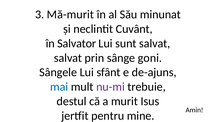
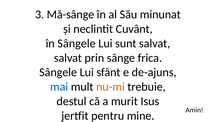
Mă-murit: Mă-murit -> Mă-sânge
în Salvator: Salvator -> Sângele
goni: goni -> frica
nu-mi colour: purple -> orange
